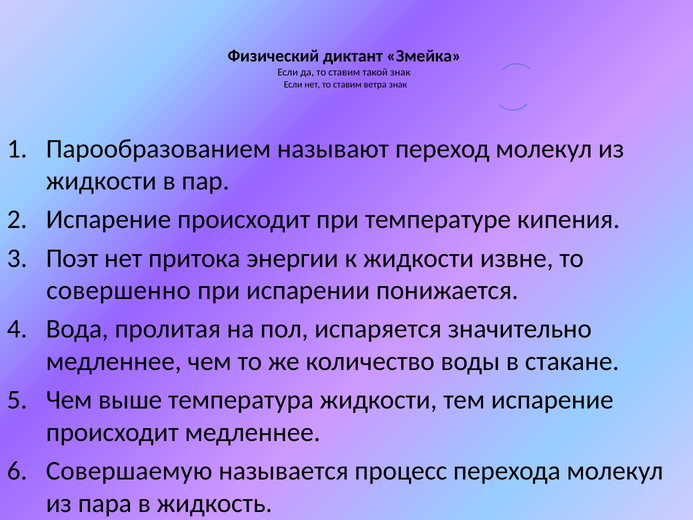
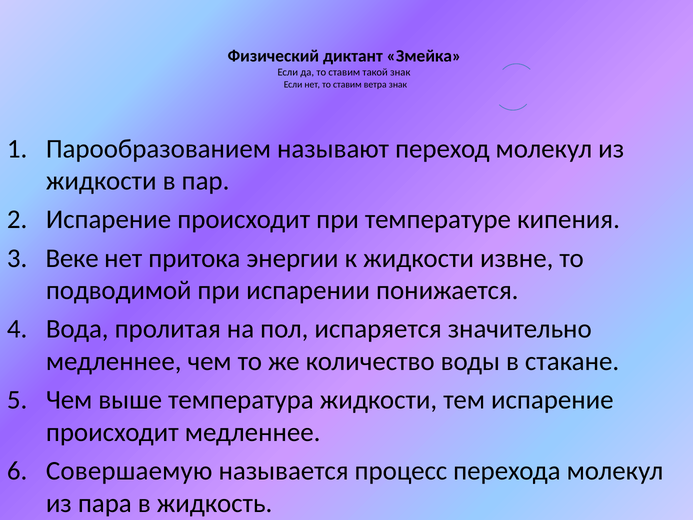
Поэт: Поэт -> Веке
совершенно: совершенно -> подводимой
